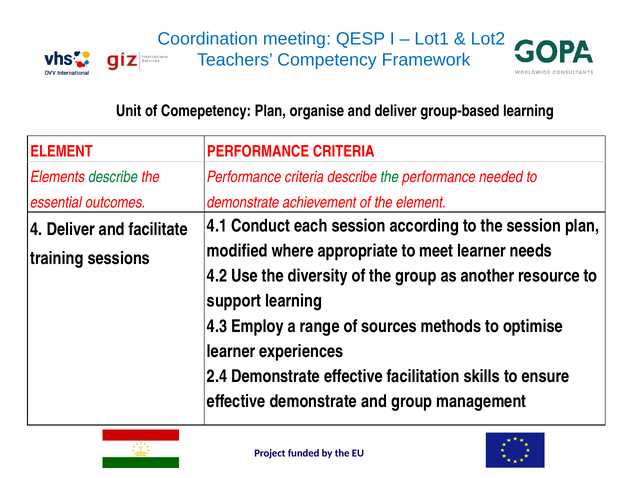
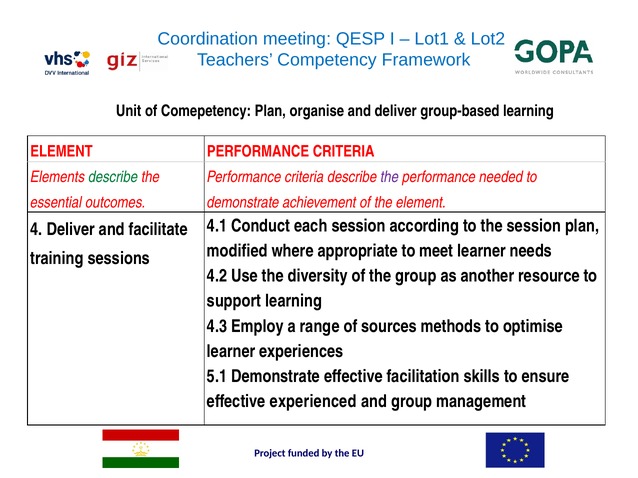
the at (390, 177) colour: green -> purple
2.4: 2.4 -> 5.1
effective demonstrate: demonstrate -> experienced
